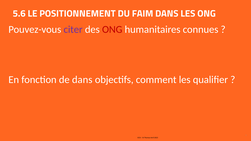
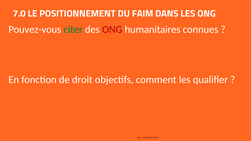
5.6: 5.6 -> 7.0
citer colour: purple -> green
de dans: dans -> droit
